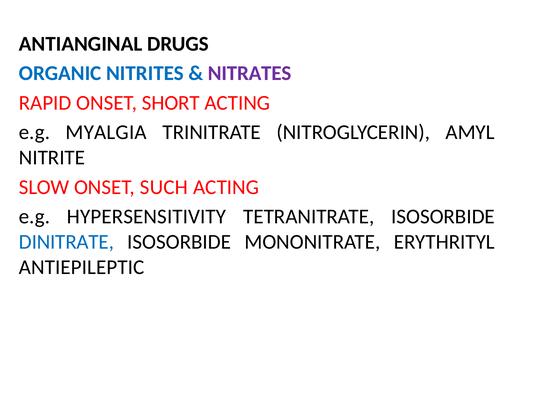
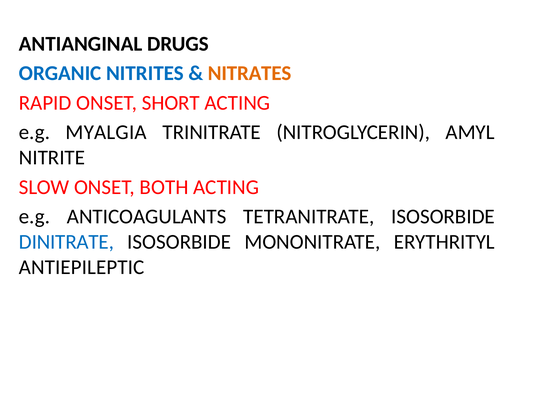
NITRATES colour: purple -> orange
SUCH: SUCH -> BOTH
HYPERSENSITIVITY: HYPERSENSITIVITY -> ANTICOAGULANTS
